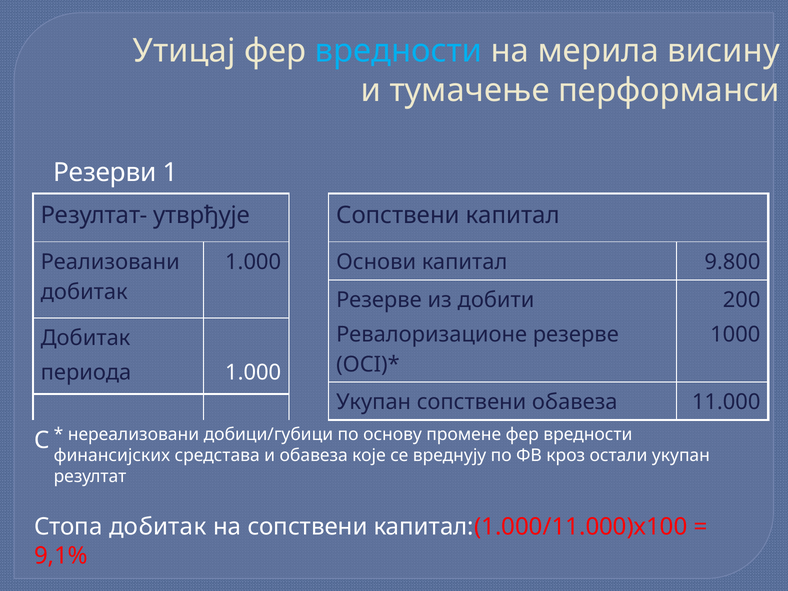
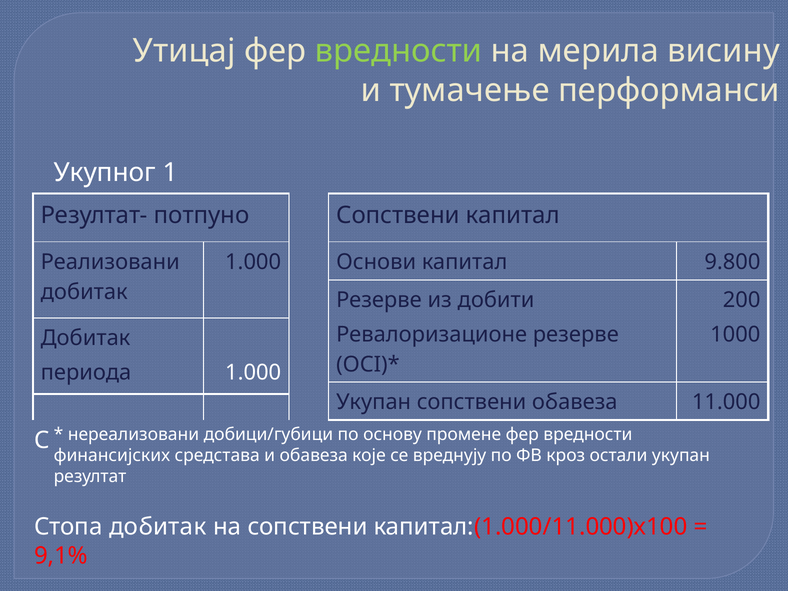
вредности at (399, 51) colour: light blue -> light green
Резерви: Резерви -> Укупног
утврђује: утврђује -> потпуно
